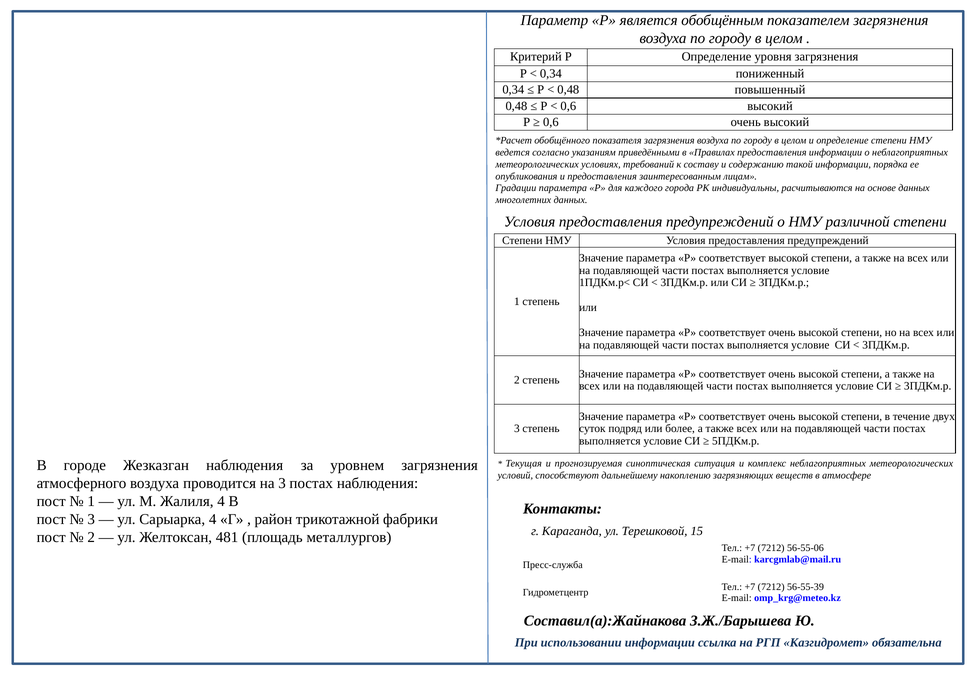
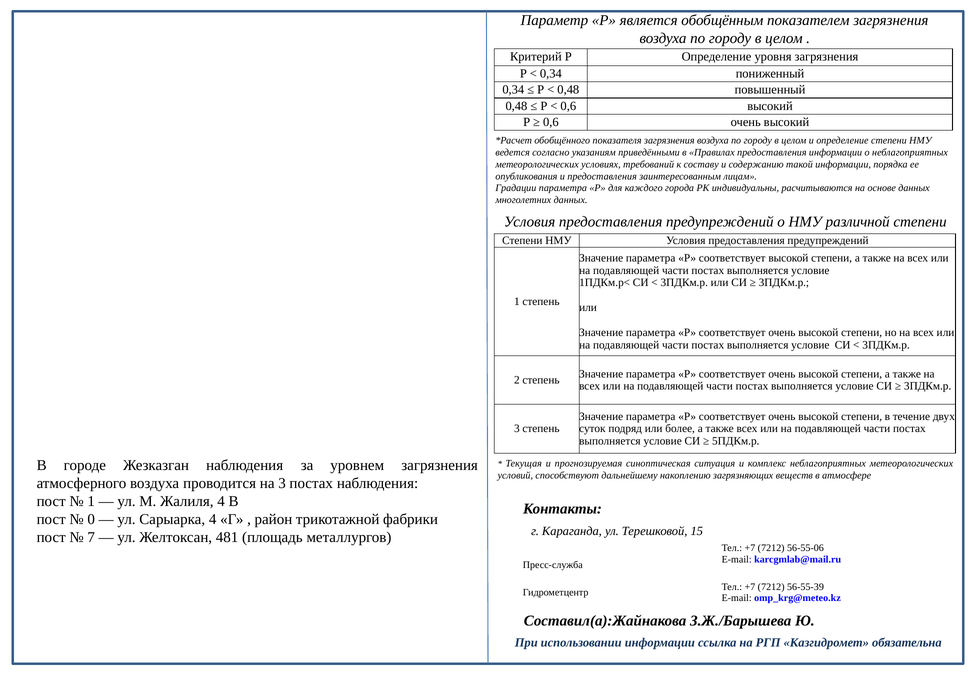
3 at (91, 520): 3 -> 0
2 at (91, 538): 2 -> 7
